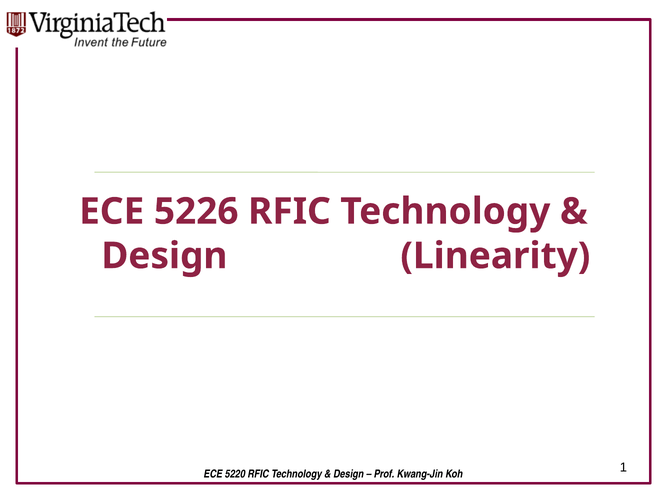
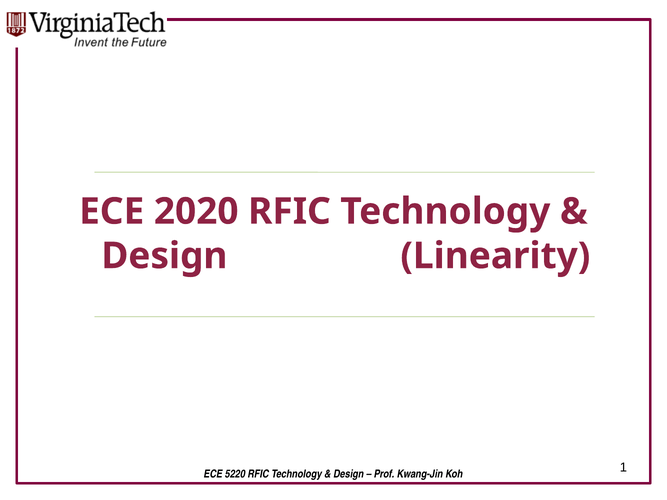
5226: 5226 -> 2020
